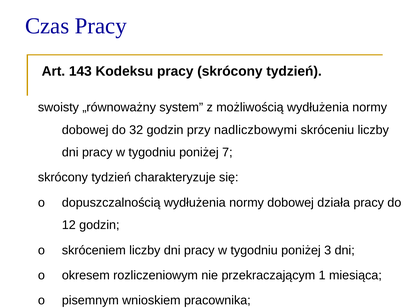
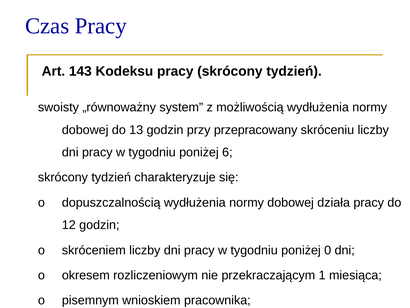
32: 32 -> 13
nadliczbowymi: nadliczbowymi -> przepracowany
7: 7 -> 6
3: 3 -> 0
